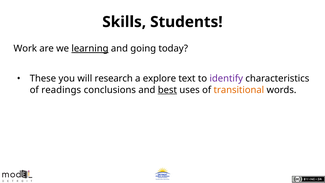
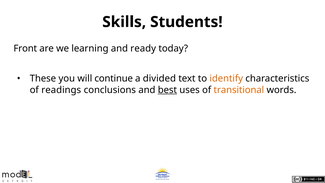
Work: Work -> Front
learning underline: present -> none
going: going -> ready
research: research -> continue
explore: explore -> divided
identify colour: purple -> orange
